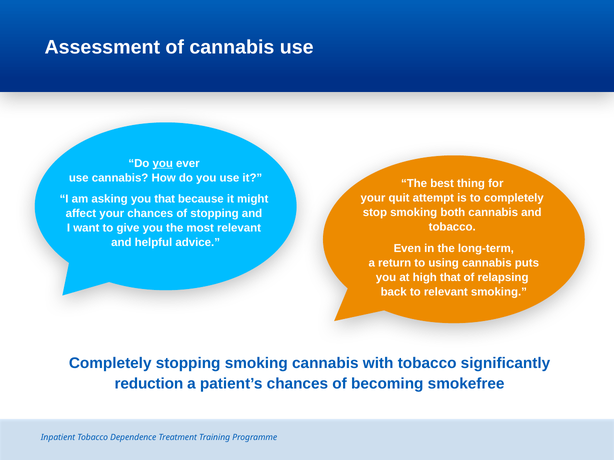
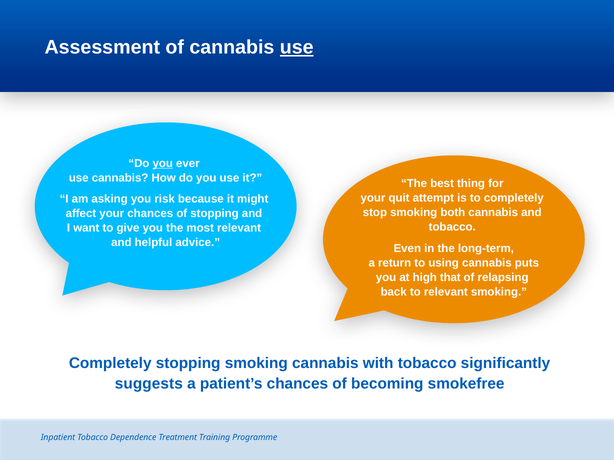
use at (297, 47) underline: none -> present
you that: that -> risk
reduction: reduction -> suggests
